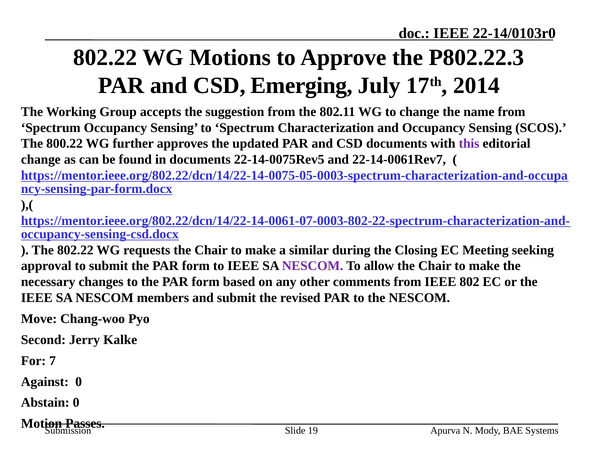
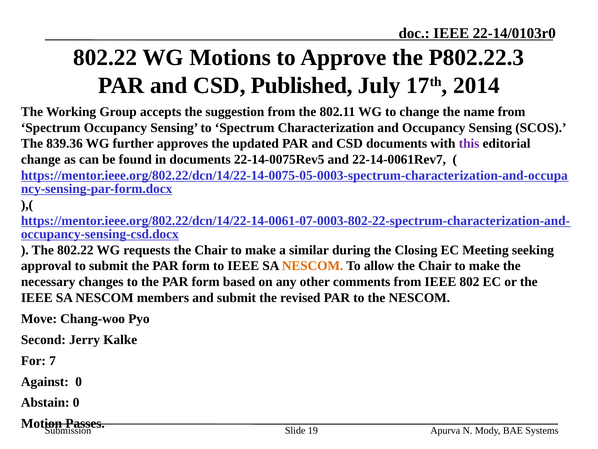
Emerging: Emerging -> Published
800.22: 800.22 -> 839.36
NESCOM at (313, 266) colour: purple -> orange
